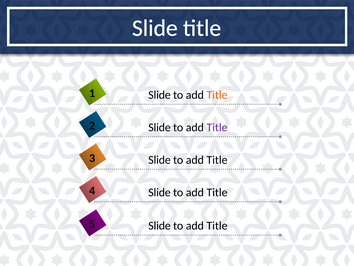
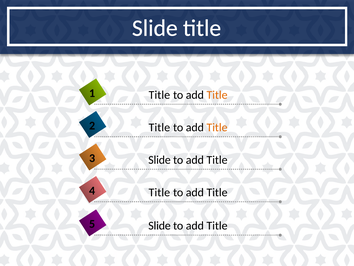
Slide at (160, 95): Slide -> Title
Slide at (160, 127): Slide -> Title
Title at (217, 127) colour: purple -> orange
Slide at (160, 192): Slide -> Title
